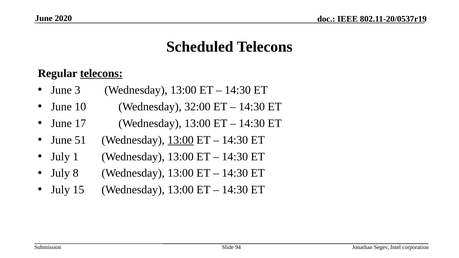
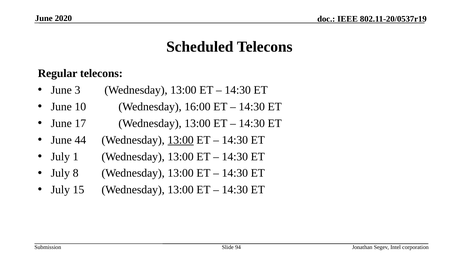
telecons at (101, 73) underline: present -> none
32:00: 32:00 -> 16:00
51: 51 -> 44
